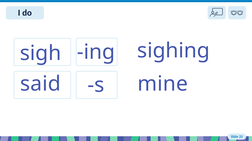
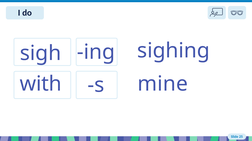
said: said -> with
